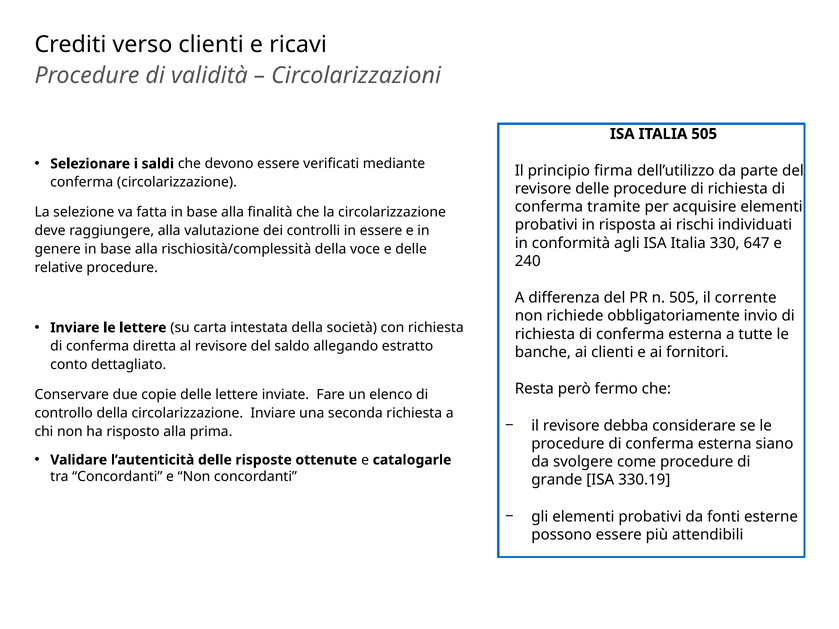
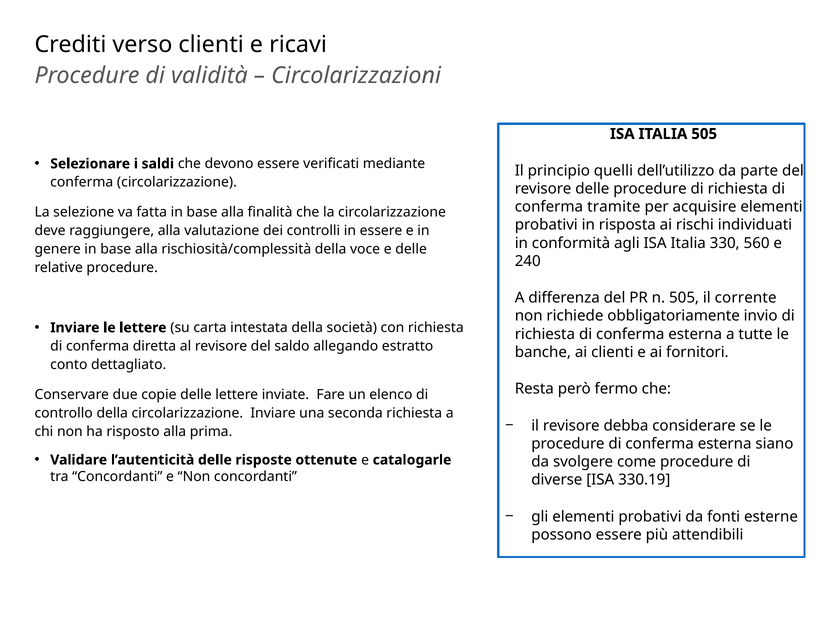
firma: firma -> quelli
647: 647 -> 560
grande: grande -> diverse
